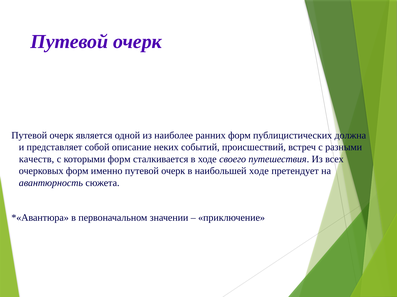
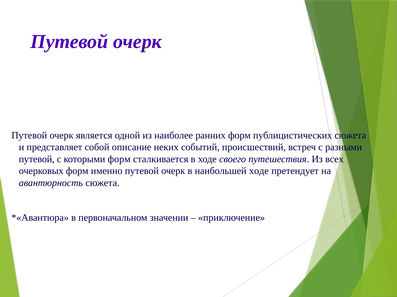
публицистических должна: должна -> сюжета
качеств at (37, 159): качеств -> путевой
